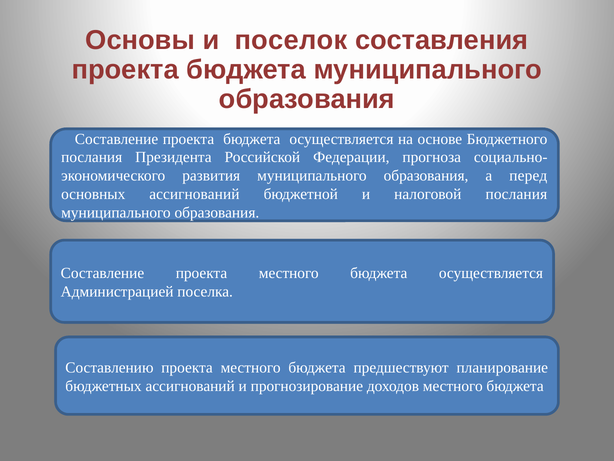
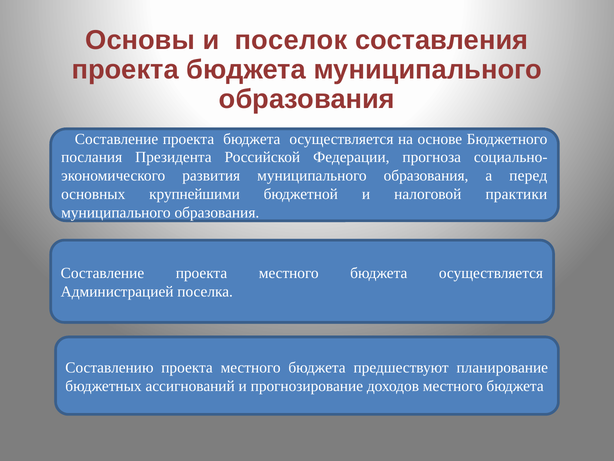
основных ассигнований: ассигнований -> крупнейшими
налоговой послания: послания -> практики
